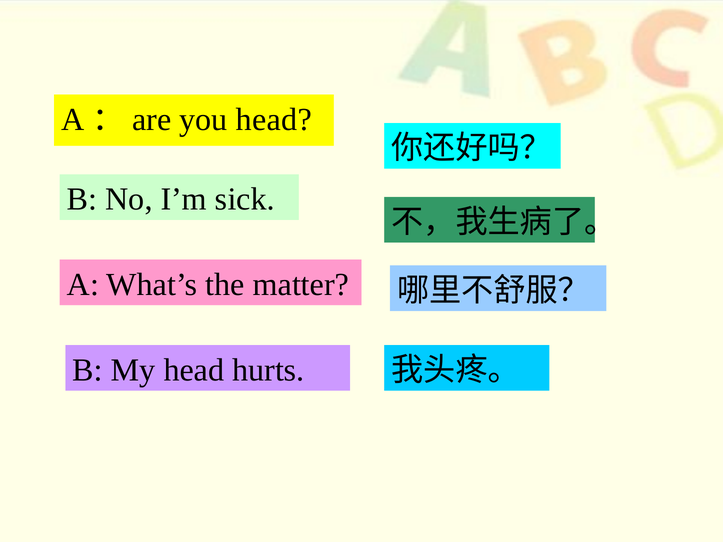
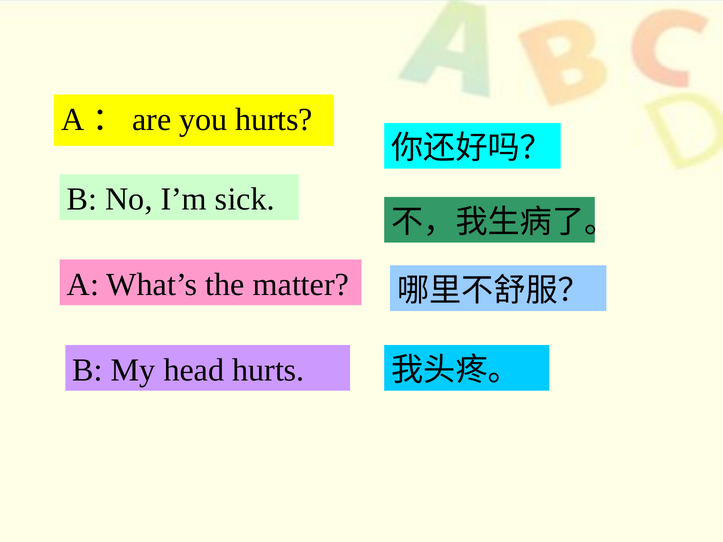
you head: head -> hurts
